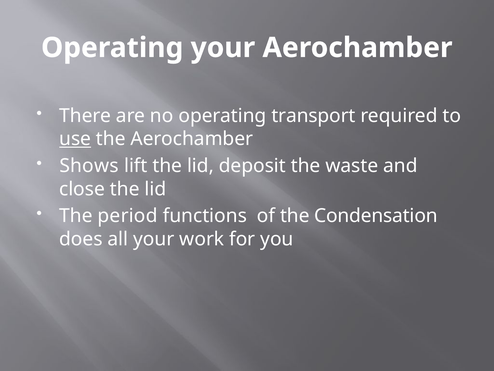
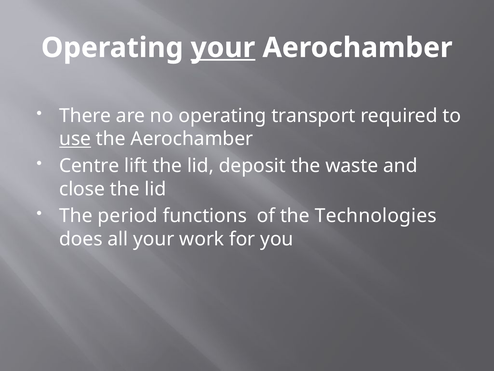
your at (223, 48) underline: none -> present
Shows: Shows -> Centre
Condensation: Condensation -> Technologies
